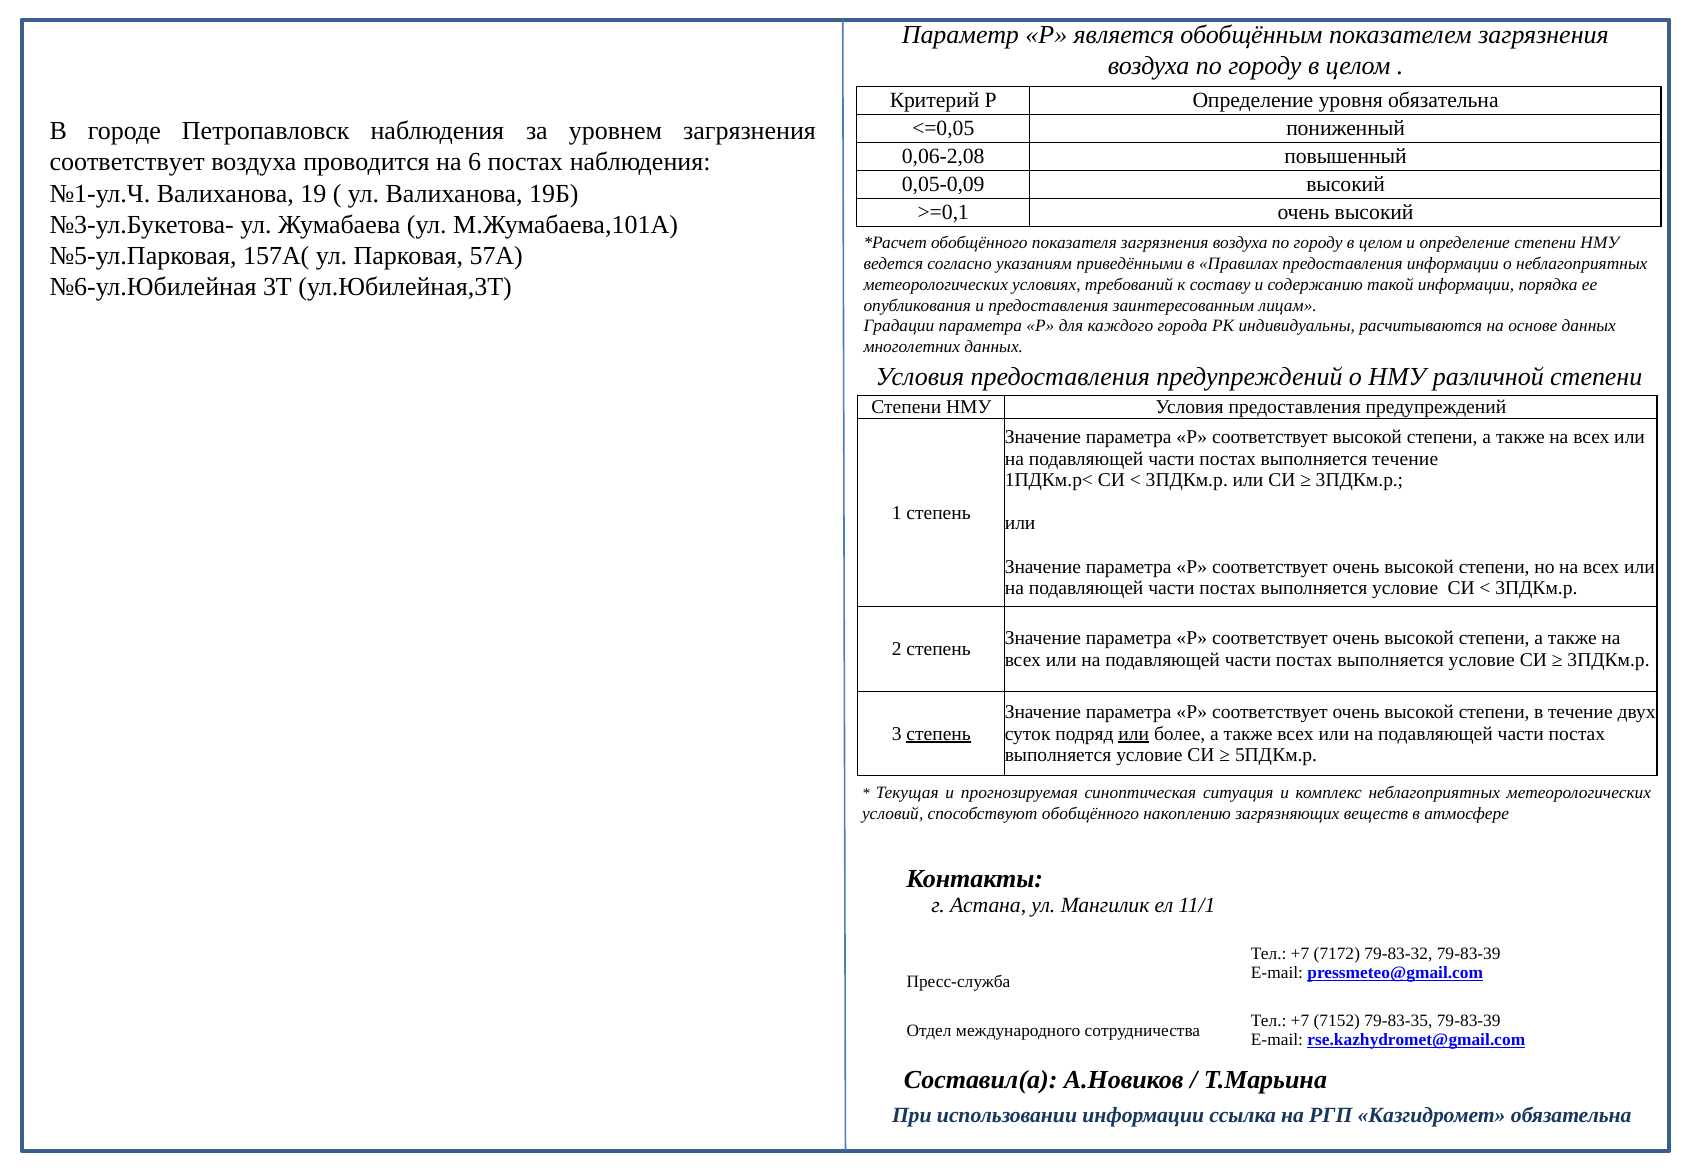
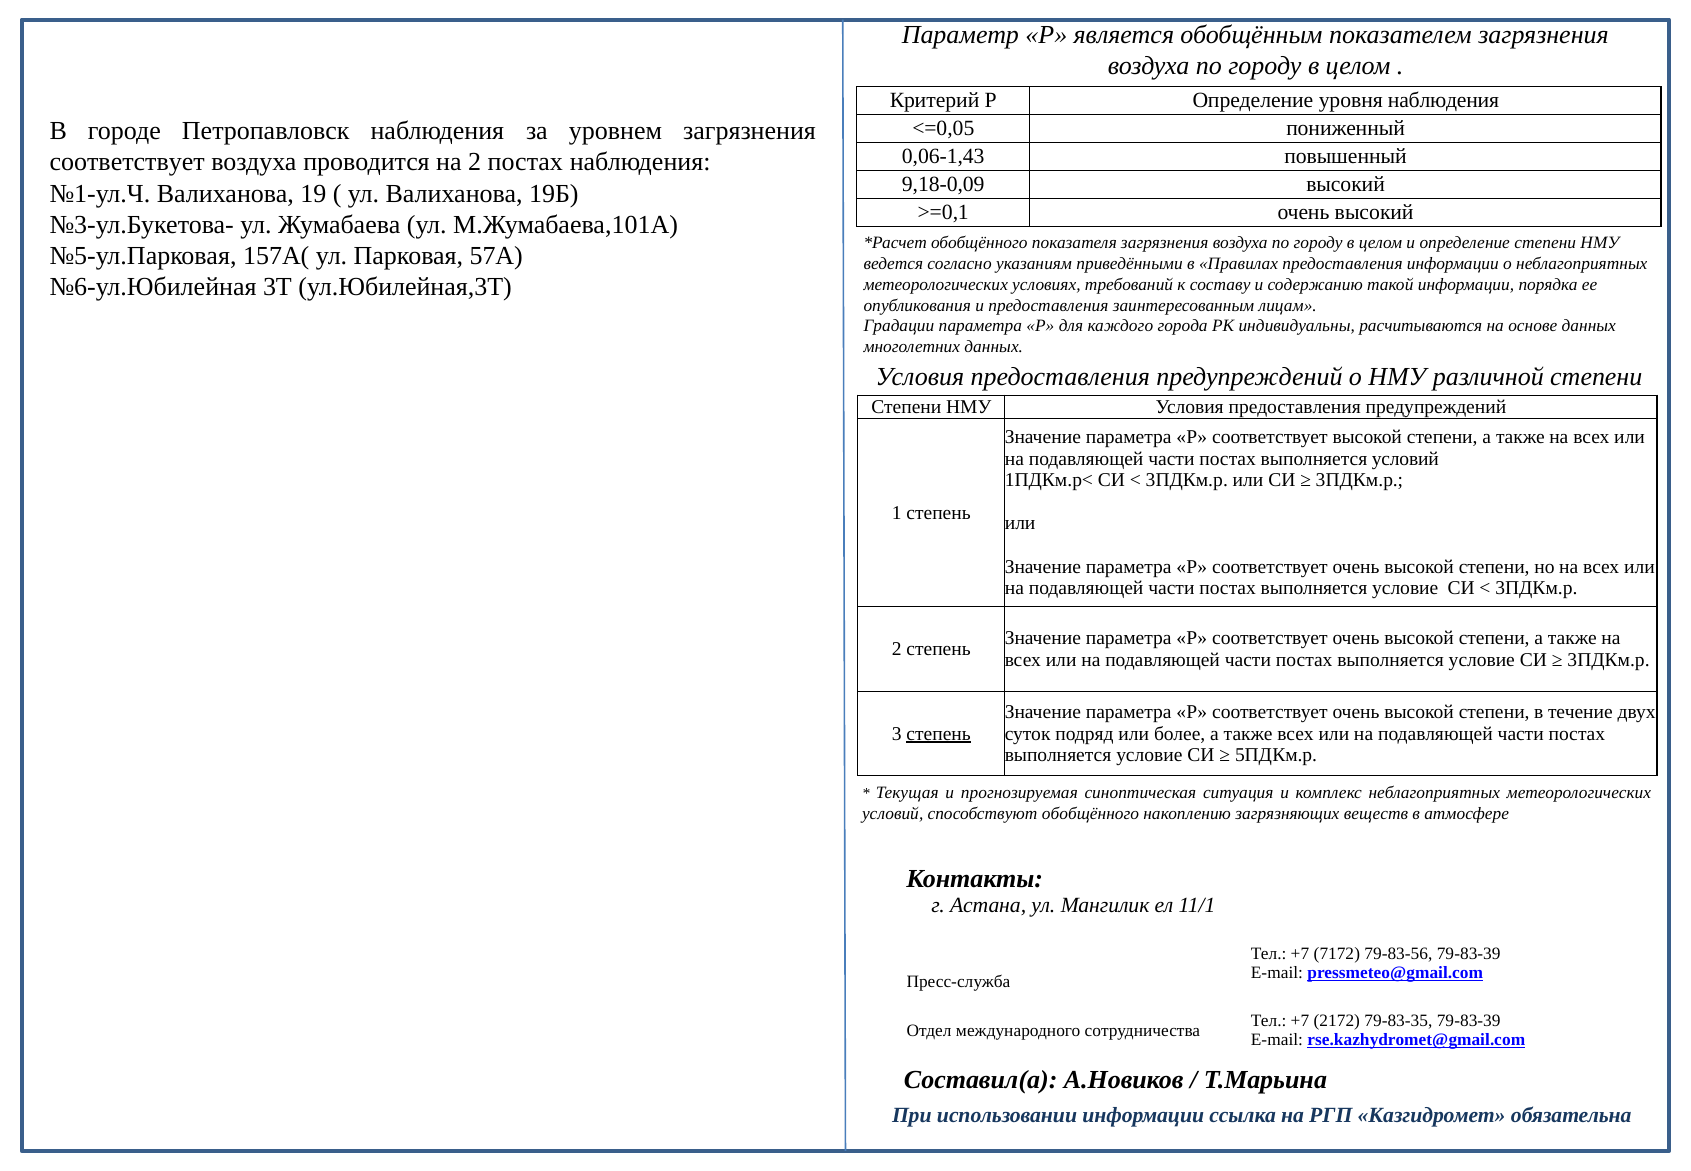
уровня обязательна: обязательна -> наблюдения
0,06-2,08: 0,06-2,08 -> 0,06-1,43
на 6: 6 -> 2
0,05-0,09: 0,05-0,09 -> 9,18-0,09
выполняется течение: течение -> условий
или at (1134, 733) underline: present -> none
79-83-32: 79-83-32 -> 79-83-56
7152: 7152 -> 2172
